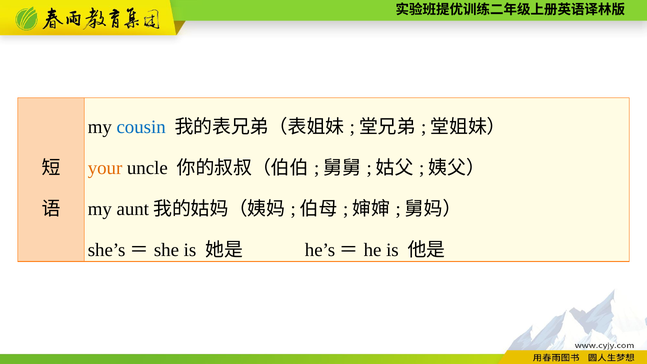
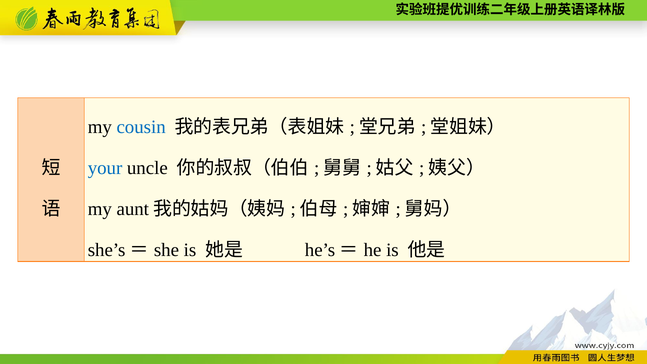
your colour: orange -> blue
